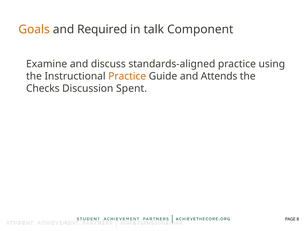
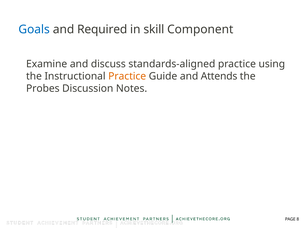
Goals colour: orange -> blue
talk: talk -> skill
Checks: Checks -> Probes
Spent: Spent -> Notes
